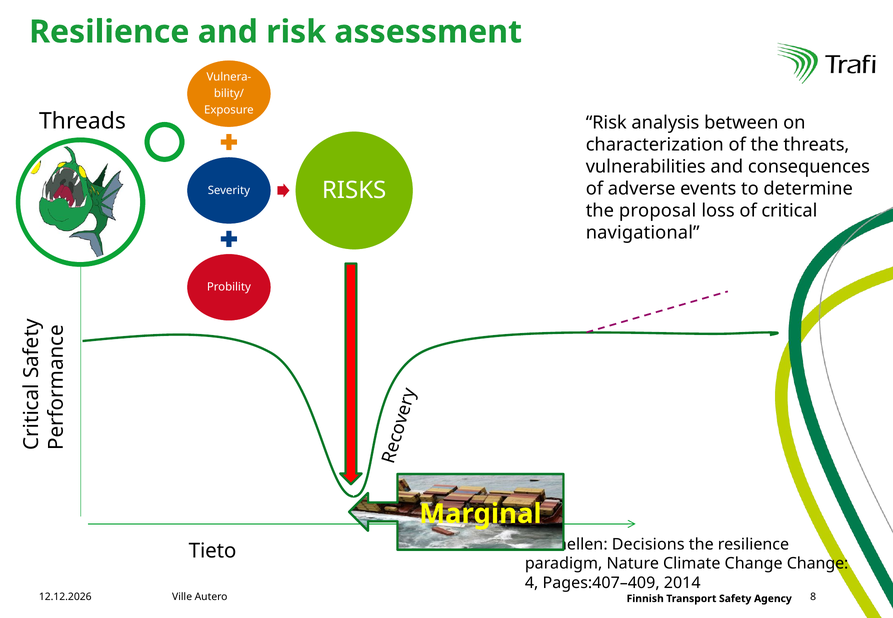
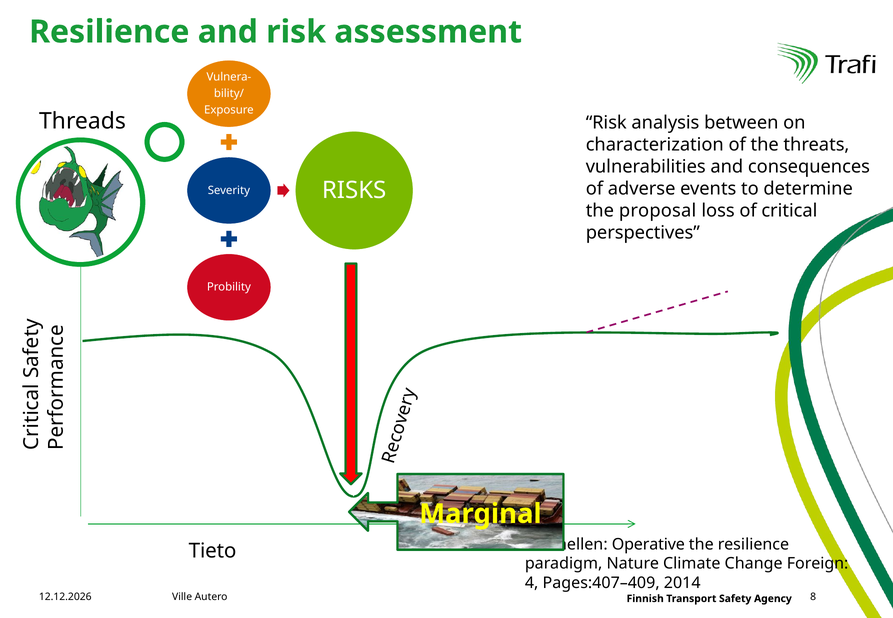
navigational: navigational -> perspectives
Decisions: Decisions -> Operative
Change Change: Change -> Foreign
